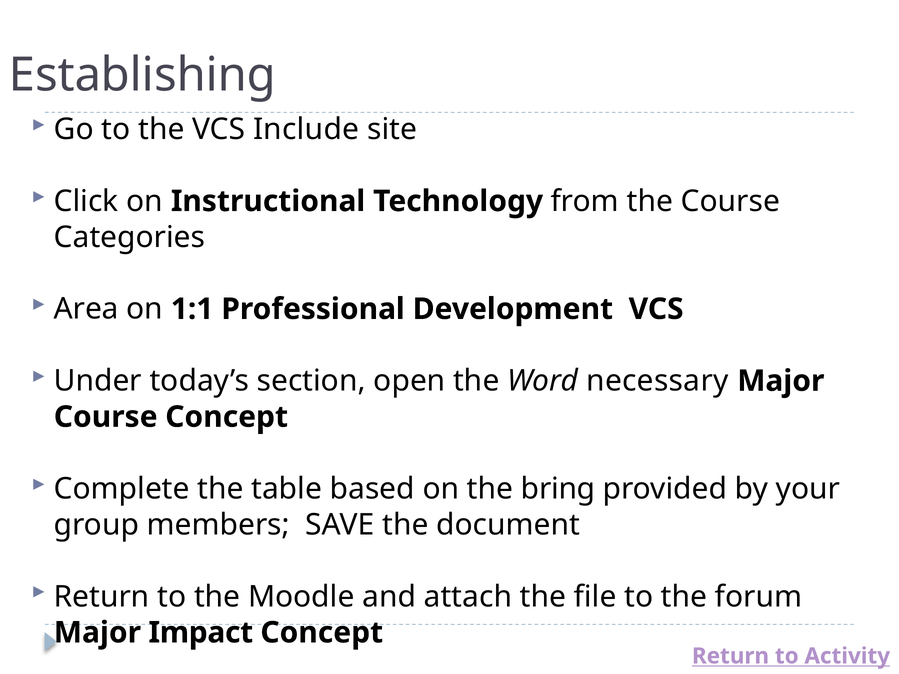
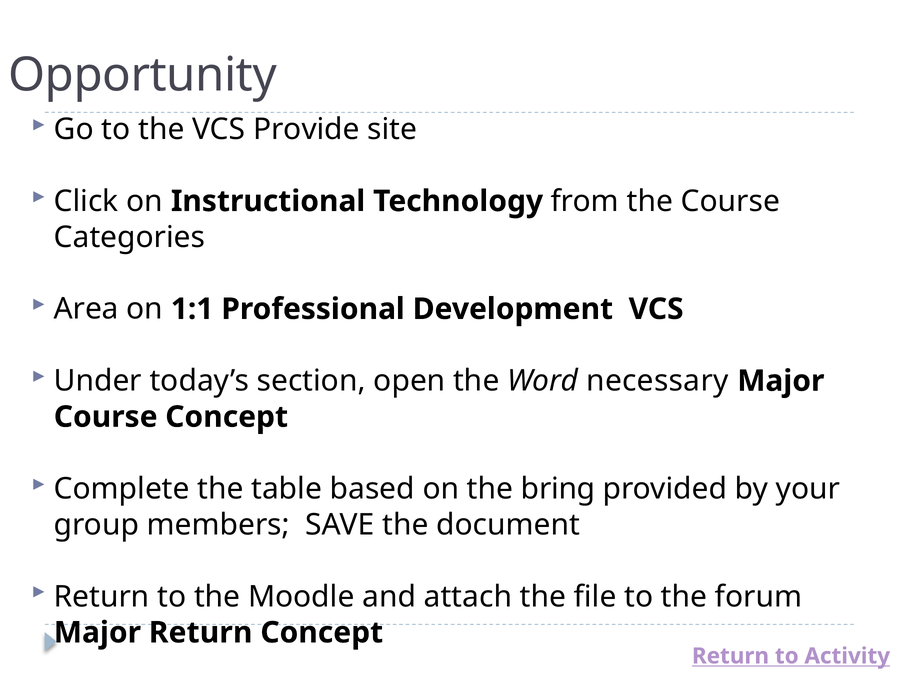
Establishing: Establishing -> Opportunity
Include: Include -> Provide
Major Impact: Impact -> Return
